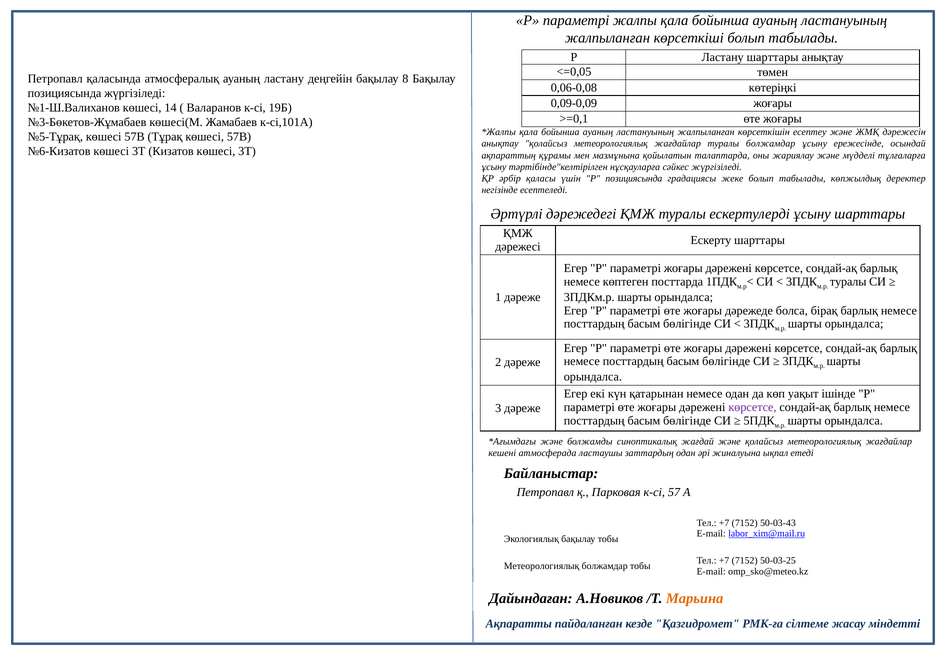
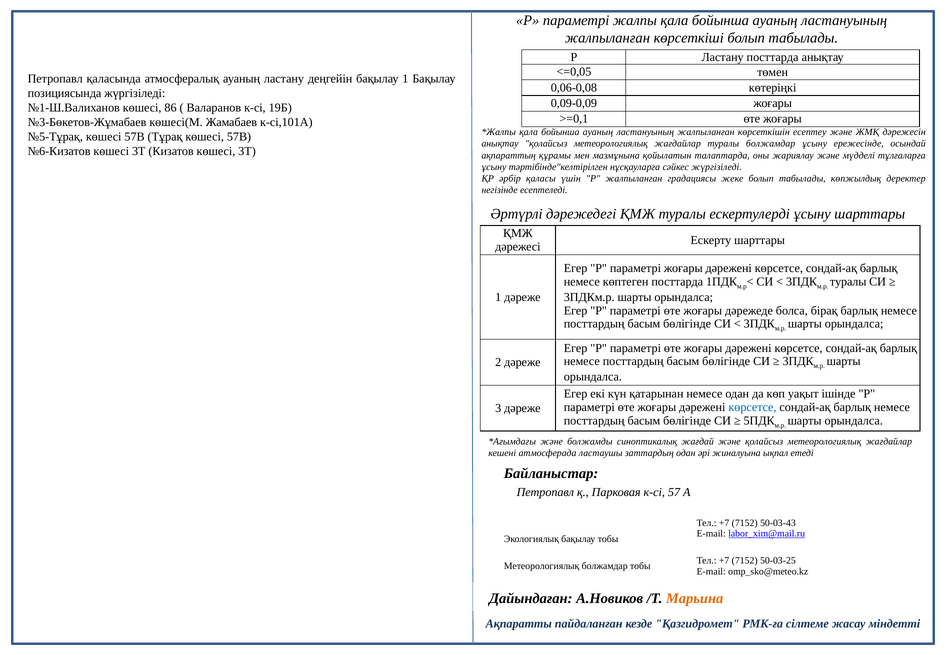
Ластану шарттары: шарттары -> посттарда
бақылау 8: 8 -> 1
14: 14 -> 86
Р позициясында: позициясында -> жалпыланған
көрсетсе at (752, 407) colour: purple -> blue
